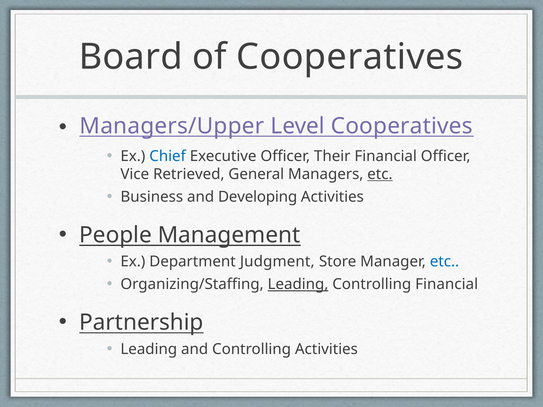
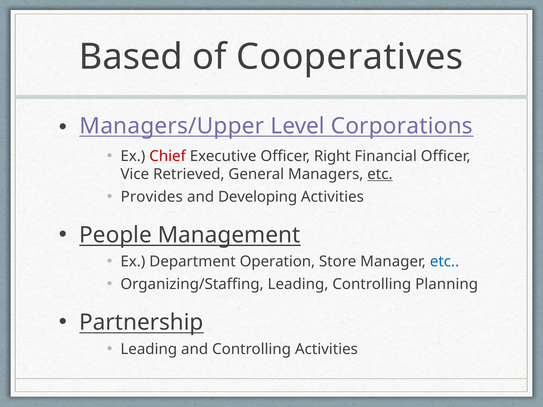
Board: Board -> Based
Level Cooperatives: Cooperatives -> Corporations
Chief colour: blue -> red
Their: Their -> Right
Business: Business -> Provides
Judgment: Judgment -> Operation
Leading at (298, 284) underline: present -> none
Controlling Financial: Financial -> Planning
